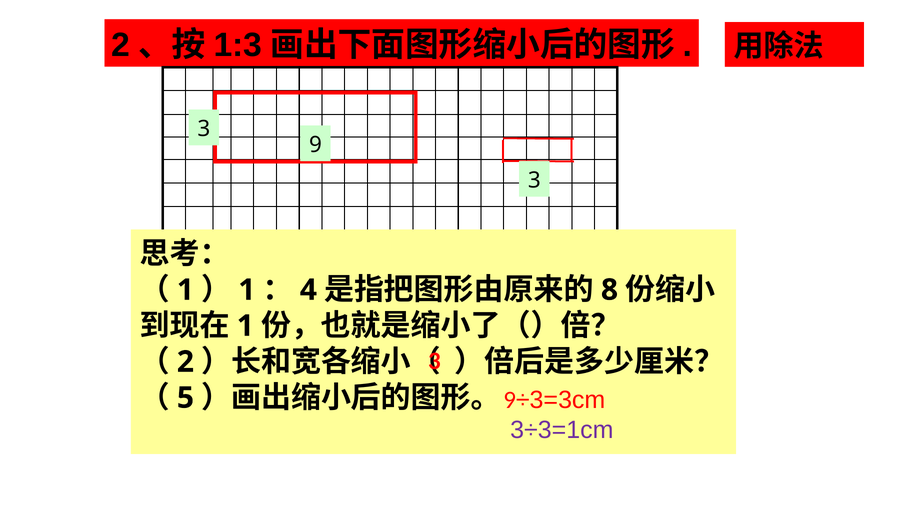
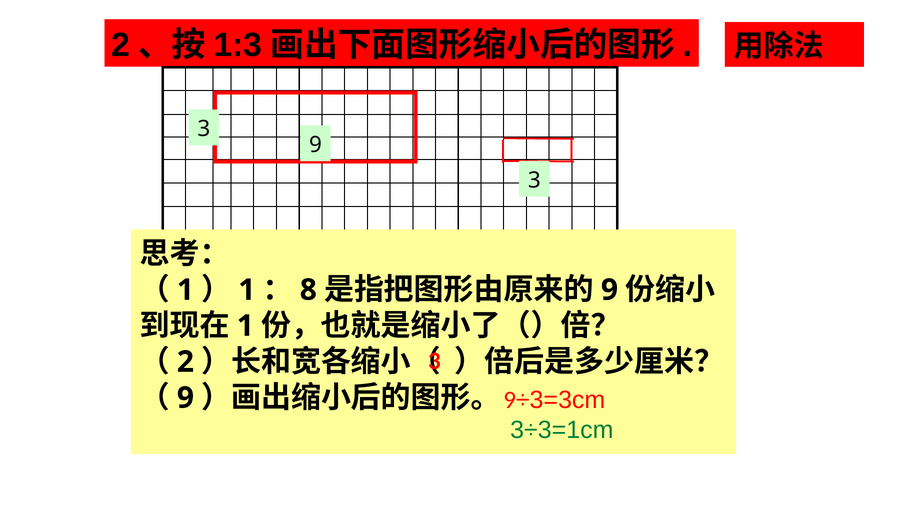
4: 4 -> 8
8 at (609, 290): 8 -> 9
5 at (185, 398): 5 -> 9
3÷3=1cm colour: purple -> green
